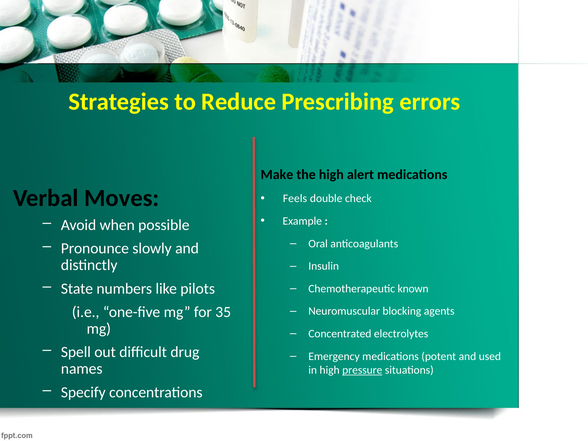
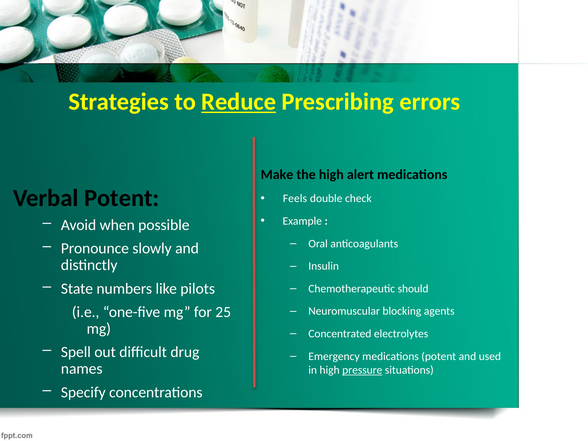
Reduce underline: none -> present
Verbal Moves: Moves -> Potent
known: known -> should
35: 35 -> 25
